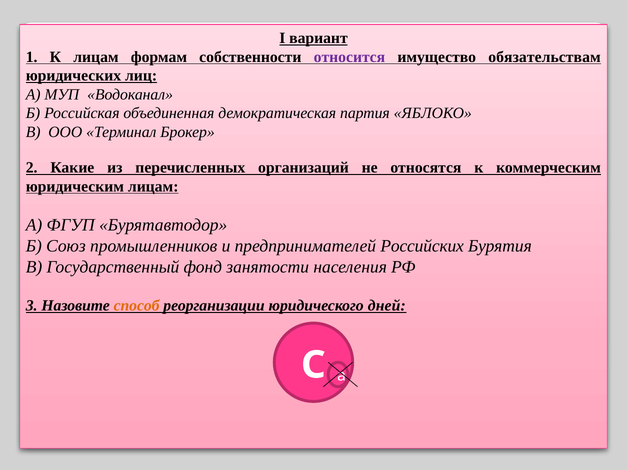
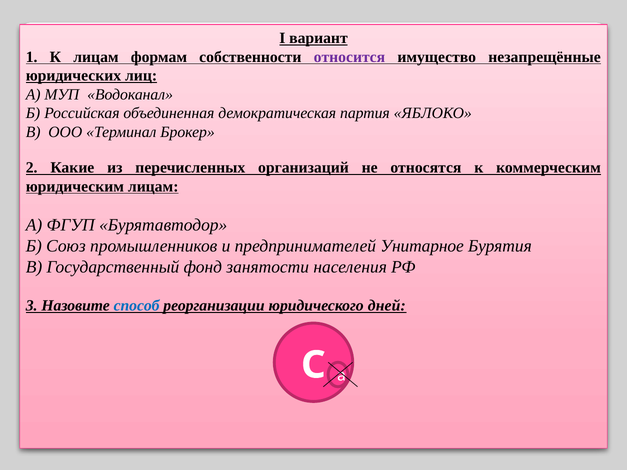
обязательствам: обязательствам -> незапрещённые
Российских: Российских -> Унитарное
способ colour: orange -> blue
